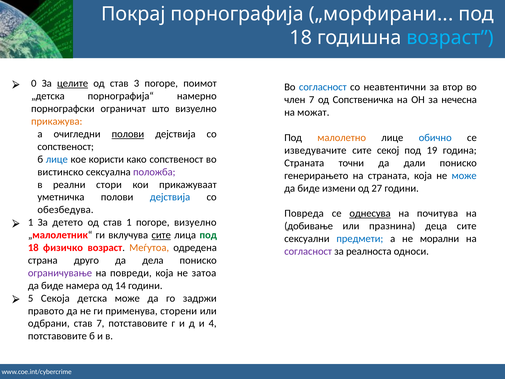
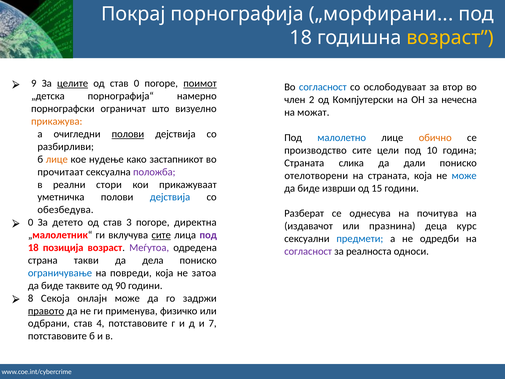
возраст at (450, 38) colour: light blue -> yellow
0: 0 -> 9
став 3: 3 -> 0
поимот underline: none -> present
неавтентични: неавтентични -> ослободуваат
член 7: 7 -> 2
Сопственичка: Сопственичка -> Компјутерски
малолетно colour: orange -> blue
обично colour: blue -> orange
сопственост at (66, 147): сопственост -> разбирливи
изведувачите: изведувачите -> производство
секој: секој -> цели
19: 19 -> 10
лице at (57, 159) colour: blue -> orange
користи: користи -> нудење
како сопственост: сопственост -> застапникот
точни: точни -> слика
вистинско: вистинско -> прочитаат
генерирањето: генерирањето -> отелотворени
измени: измени -> изврши
27: 27 -> 15
Повреда: Повреда -> Разберат
однесува underline: present -> none
1 at (31, 222): 1 -> 0
став 1: 1 -> 3
погоре визуелно: визуелно -> директна
добивање: добивање -> издавачот
деца сите: сите -> курс
под at (208, 235) colour: green -> purple
морални: морални -> одредби
физичко: физичко -> позиција
Меѓутоа colour: orange -> purple
друго: друго -> такви
ограничување colour: purple -> blue
намера: намера -> таквите
14: 14 -> 90
5: 5 -> 8
детска: детска -> онлајн
правото underline: none -> present
сторени: сторени -> физичко
став 7: 7 -> 4
4: 4 -> 7
